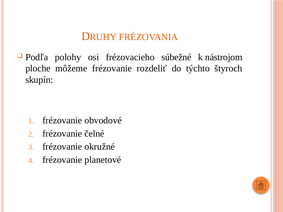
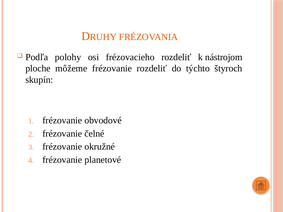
frézovacieho súbežné: súbežné -> rozdeliť
